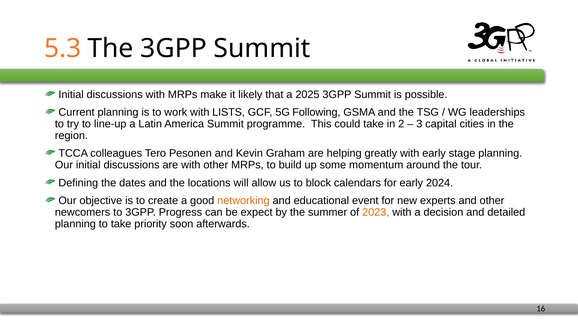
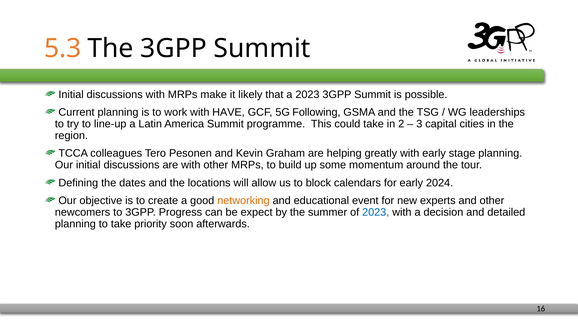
a 2025: 2025 -> 2023
LISTS: LISTS -> HAVE
2023 at (376, 212) colour: orange -> blue
